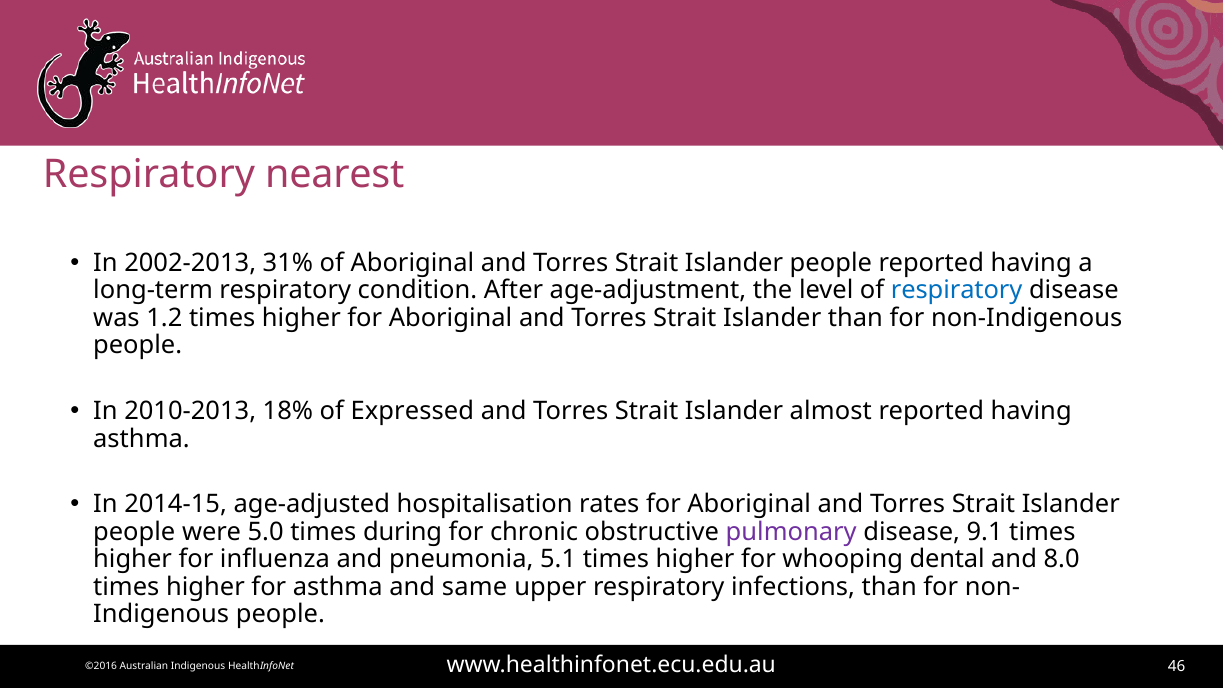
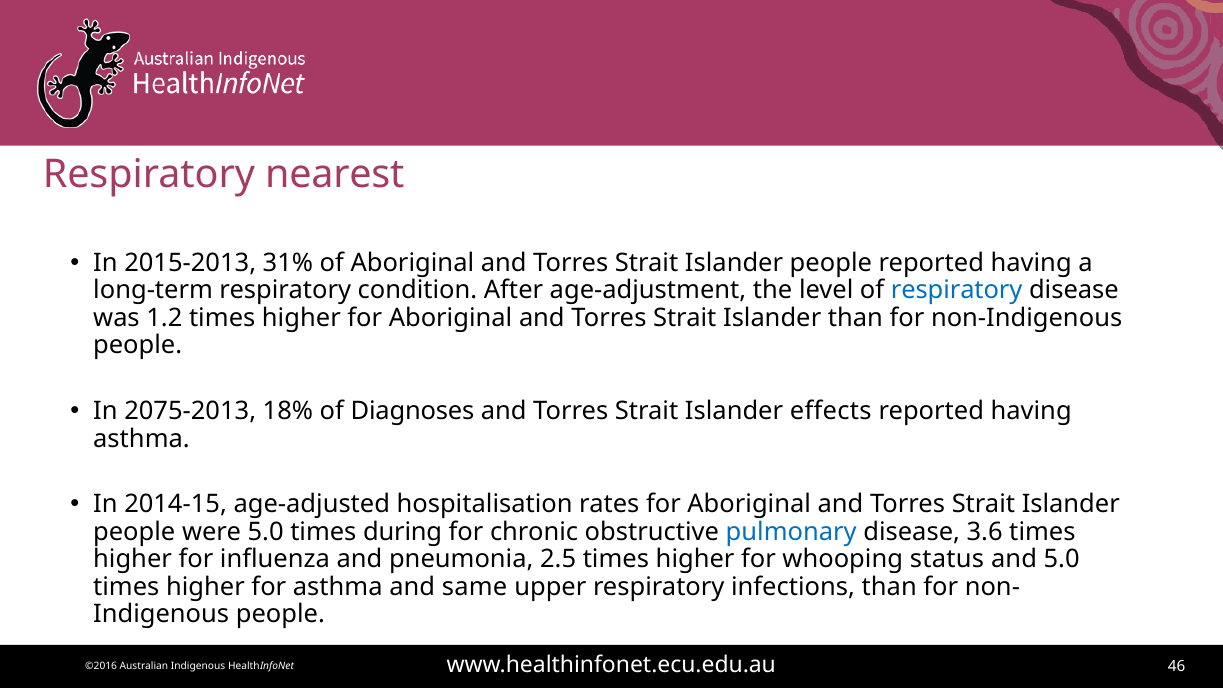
2002-2013: 2002-2013 -> 2015-2013
2010-2013: 2010-2013 -> 2075-2013
Expressed: Expressed -> Diagnoses
almost: almost -> effects
pulmonary colour: purple -> blue
9.1: 9.1 -> 3.6
5.1: 5.1 -> 2.5
dental: dental -> status
and 8.0: 8.0 -> 5.0
